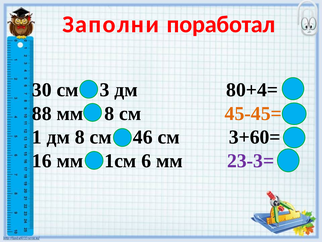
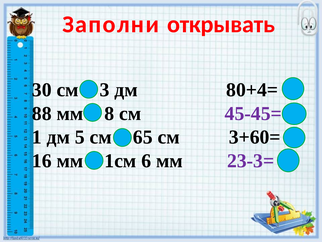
поработал: поработал -> открывать
45-45= colour: orange -> purple
дм 8: 8 -> 5
46: 46 -> 65
